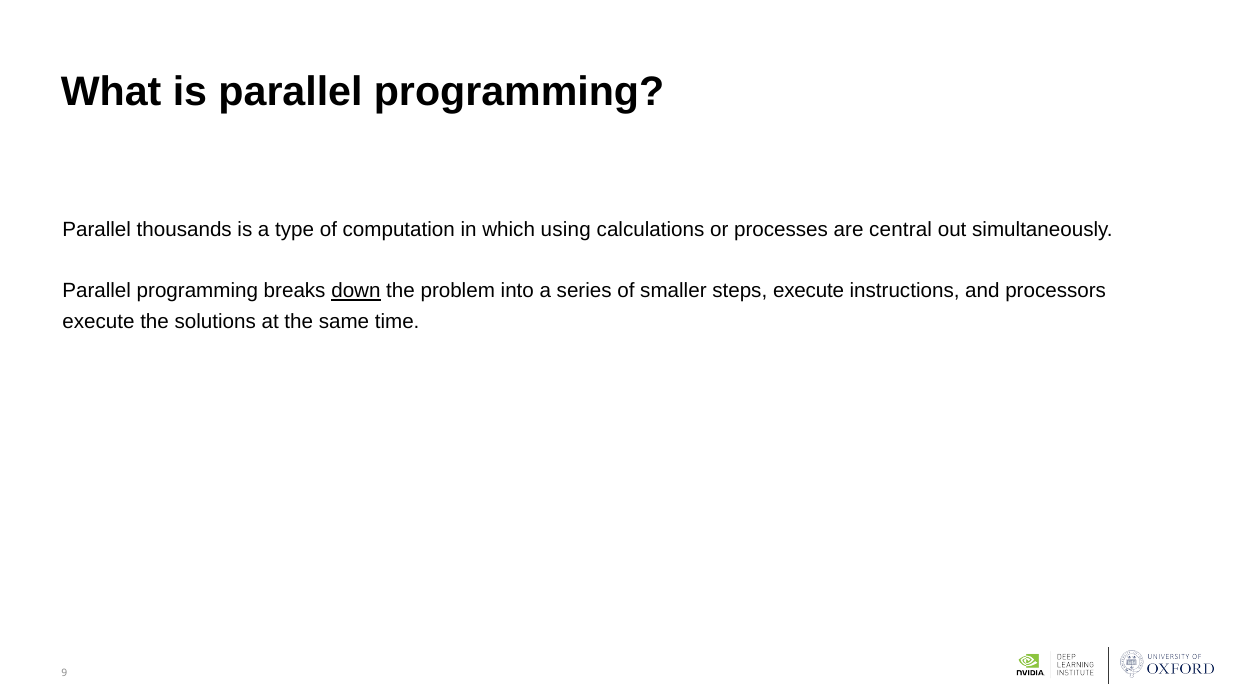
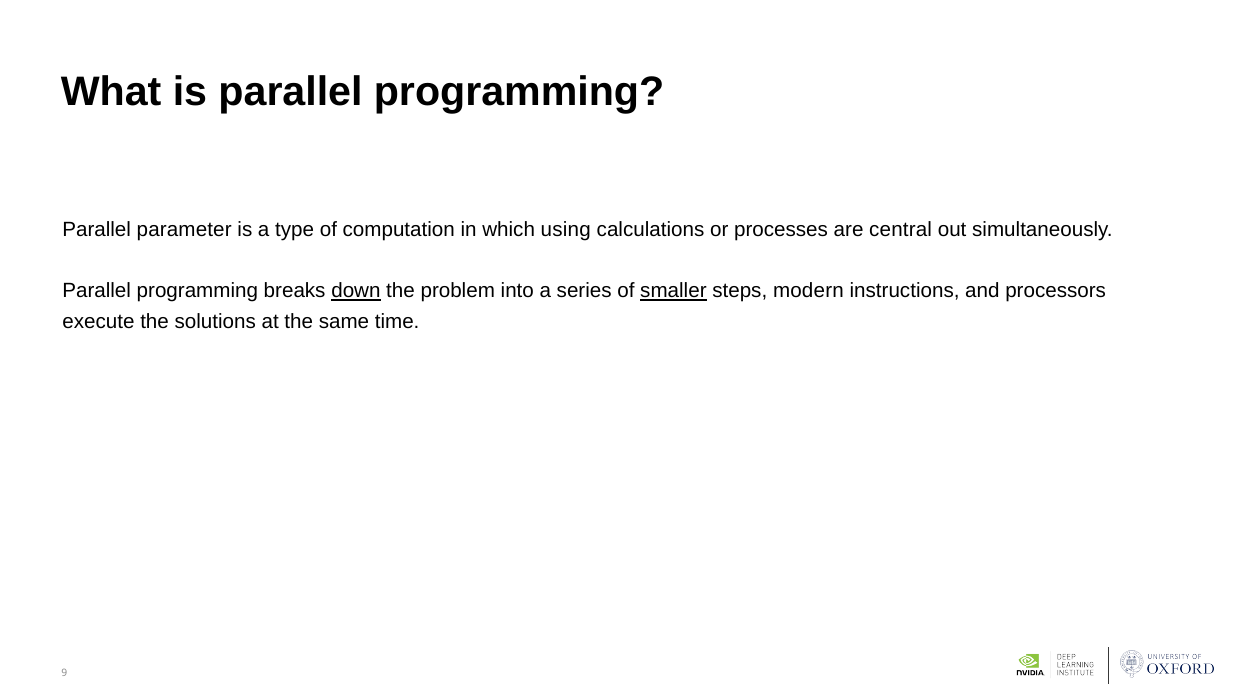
thousands: thousands -> parameter
smaller underline: none -> present
steps execute: execute -> modern
